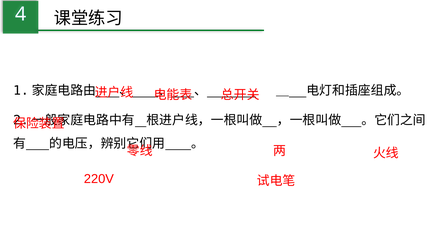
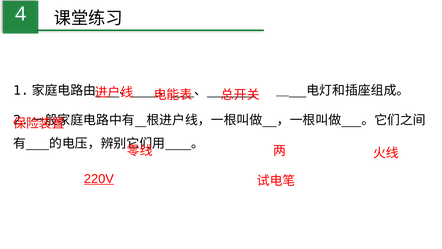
220V underline: none -> present
